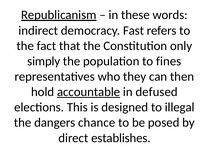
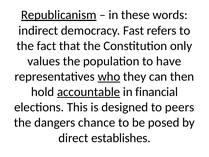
simply: simply -> values
fines: fines -> have
who underline: none -> present
defused: defused -> financial
illegal: illegal -> peers
